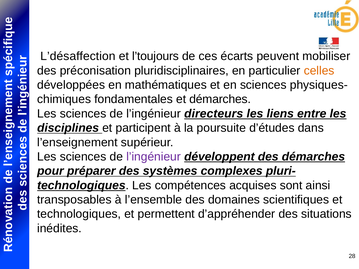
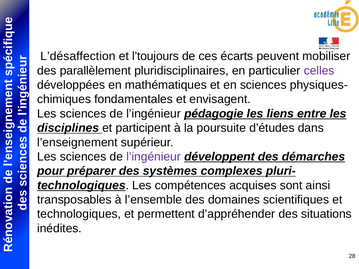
préconisation: préconisation -> parallèlement
celles colour: orange -> purple
et démarches: démarches -> envisagent
directeurs: directeurs -> pédagogie
